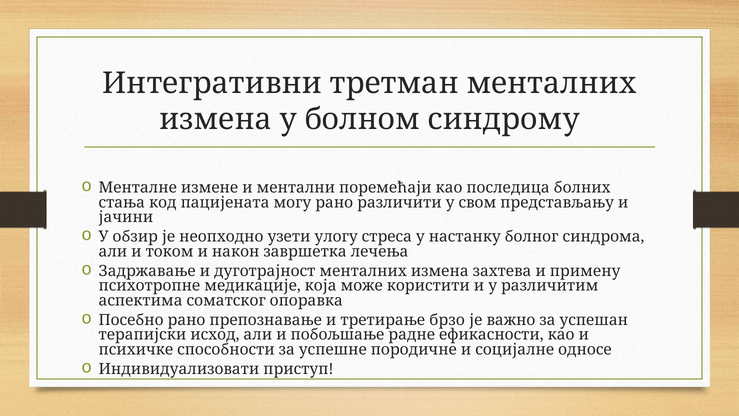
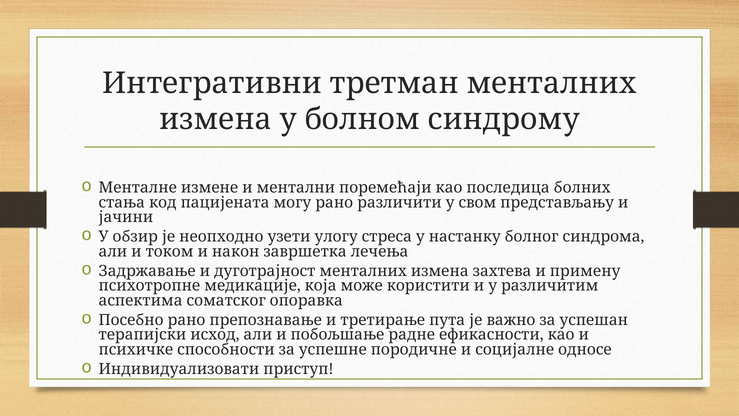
брзо: брзо -> пута
